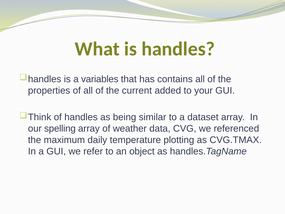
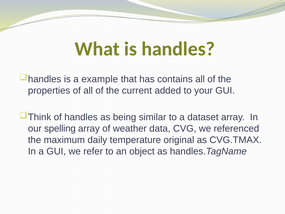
variables: variables -> example
plotting: plotting -> original
